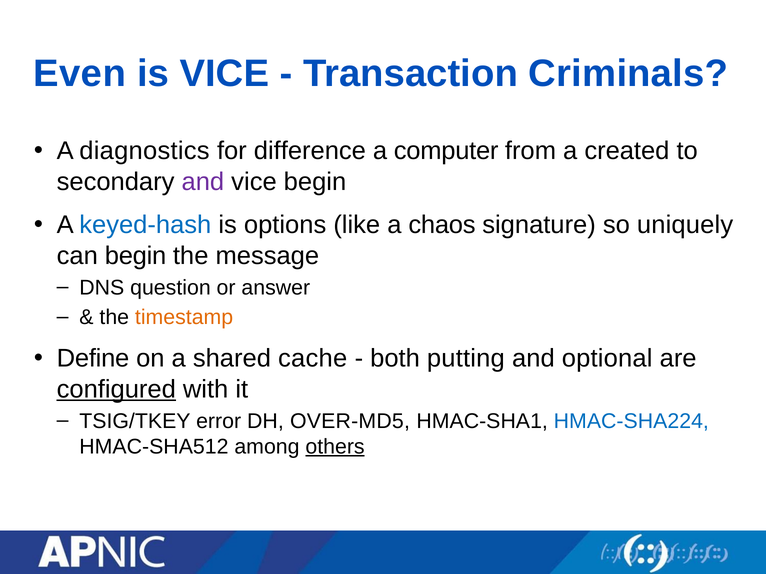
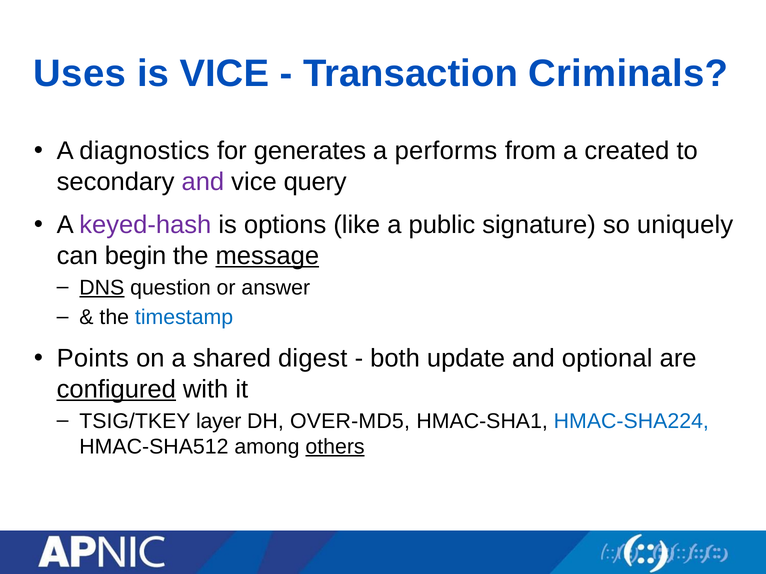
Even: Even -> Uses
difference: difference -> generates
computer: computer -> performs
vice begin: begin -> query
keyed-hash colour: blue -> purple
chaos: chaos -> public
message underline: none -> present
DNS underline: none -> present
timestamp colour: orange -> blue
Define: Define -> Points
cache: cache -> digest
putting: putting -> update
error: error -> layer
